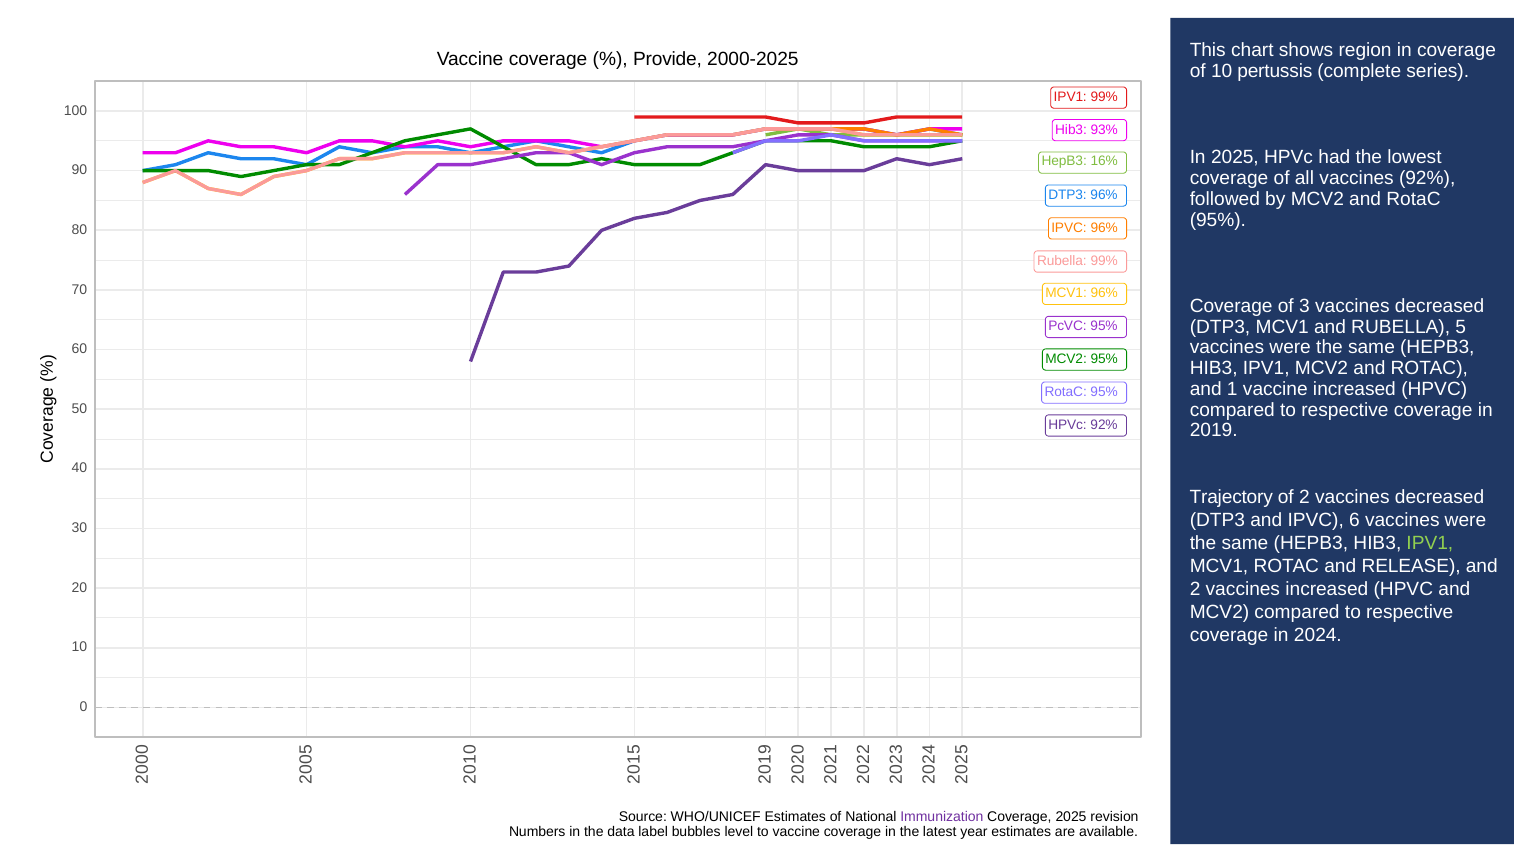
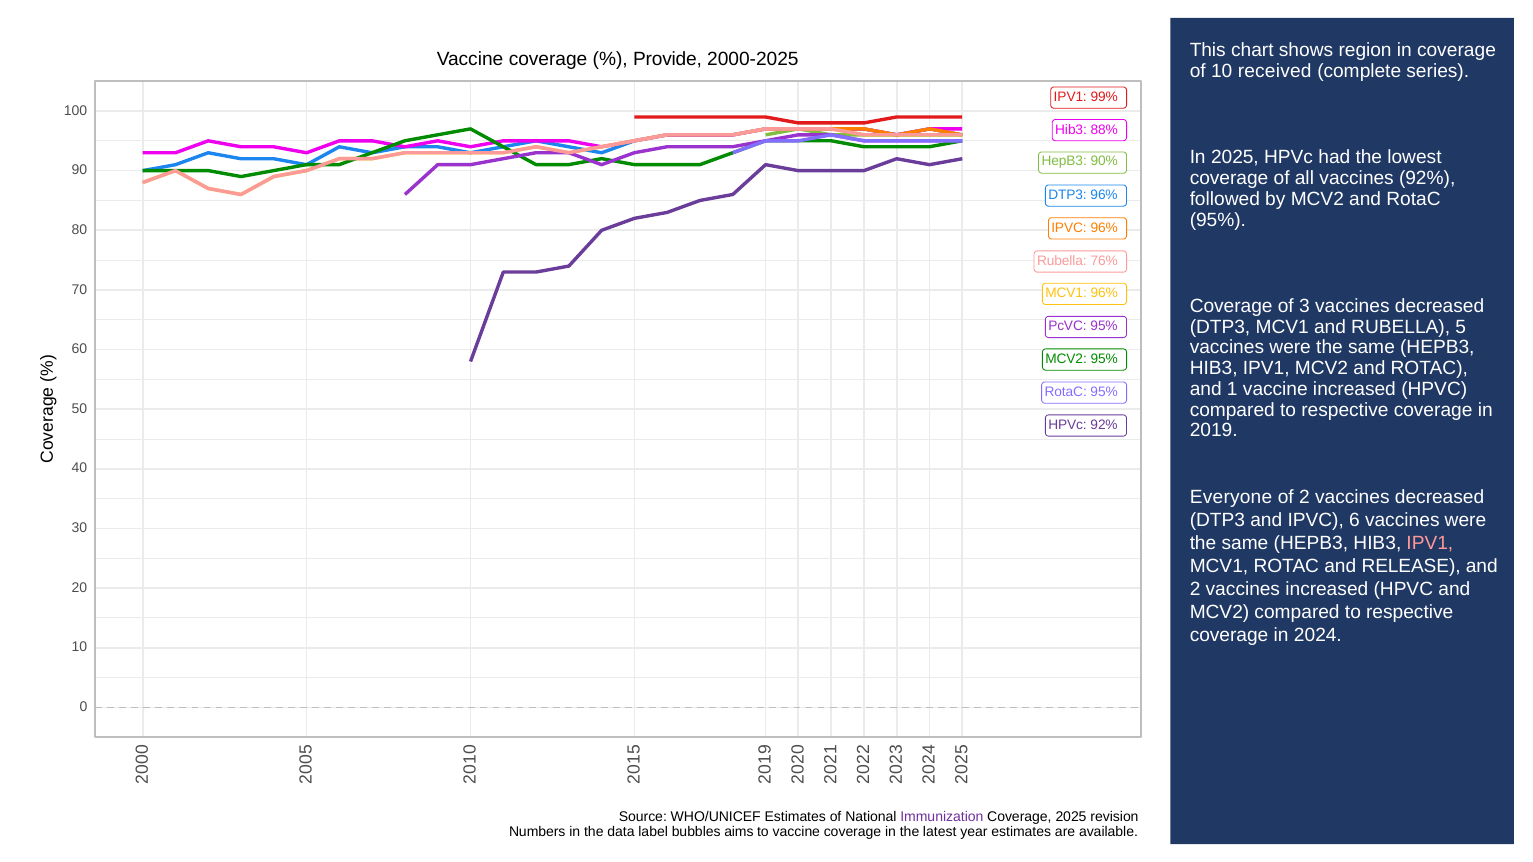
pertussis: pertussis -> received
93%: 93% -> 88%
16%: 16% -> 90%
Rubella 99%: 99% -> 76%
Trajectory: Trajectory -> Everyone
IPV1 at (1430, 543) colour: light green -> pink
level: level -> aims
